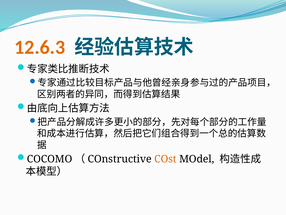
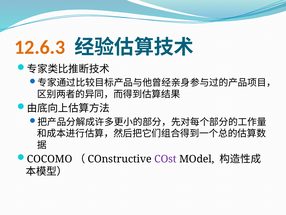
COst colour: orange -> purple
